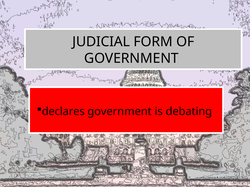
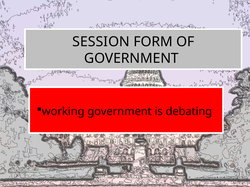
JUDICIAL: JUDICIAL -> SESSION
declares: declares -> working
